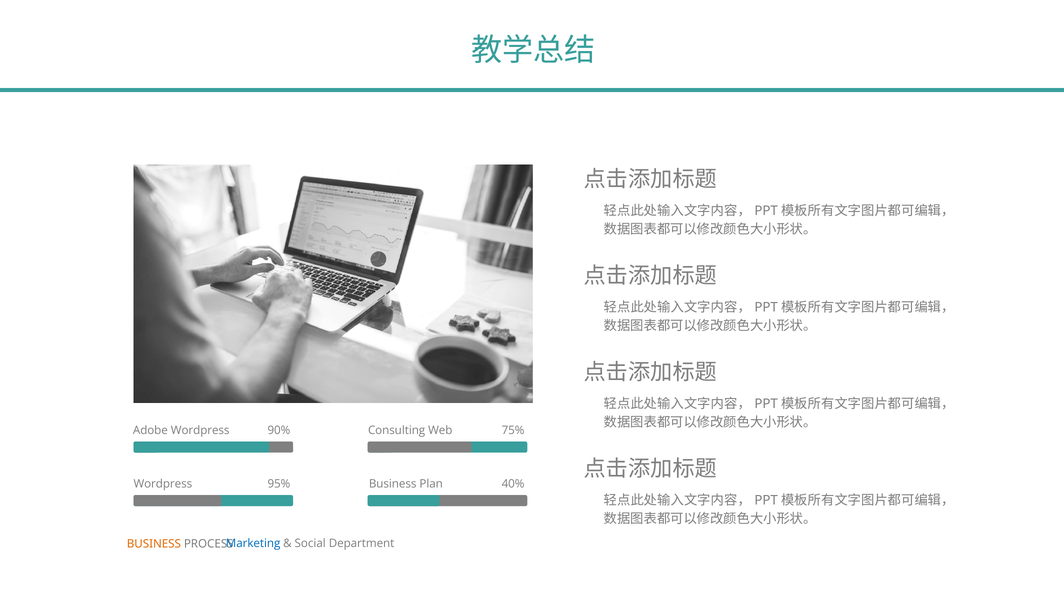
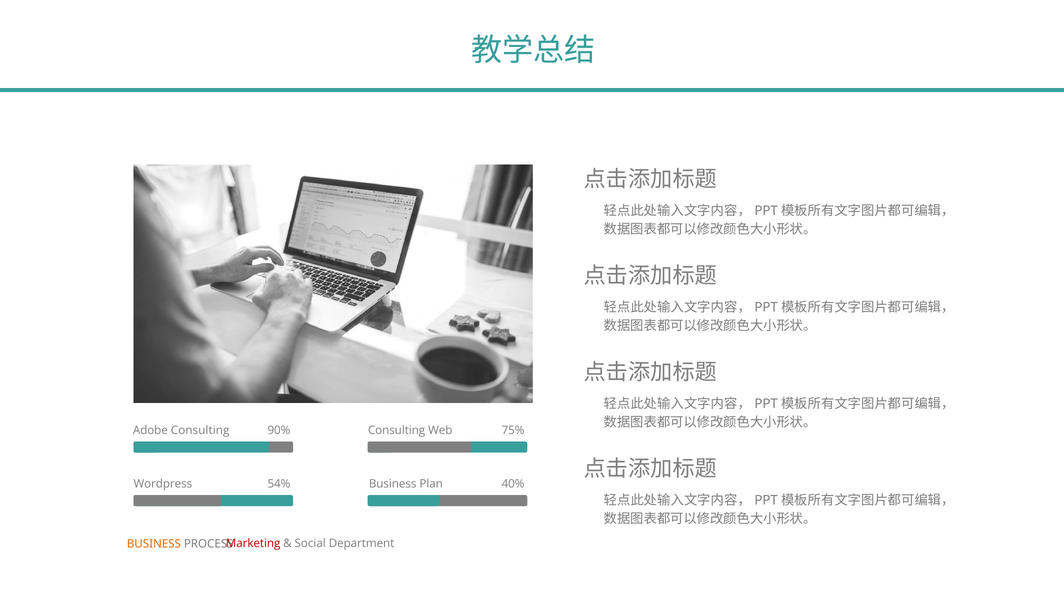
Adobe Wordpress: Wordpress -> Consulting
95%: 95% -> 54%
Marketing colour: blue -> red
